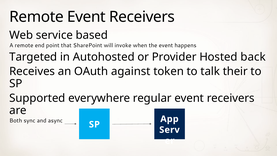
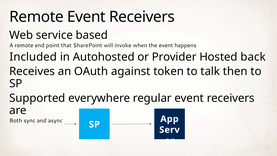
Targeted: Targeted -> Included
their: their -> then
